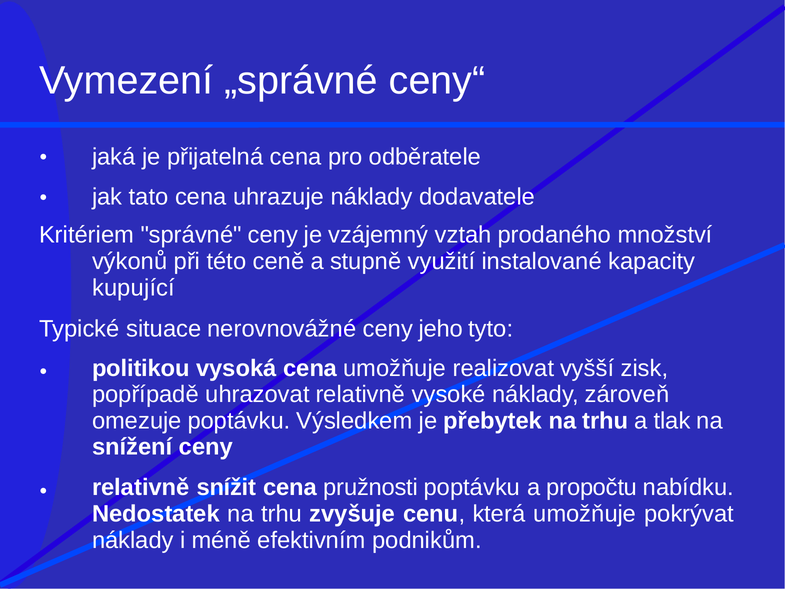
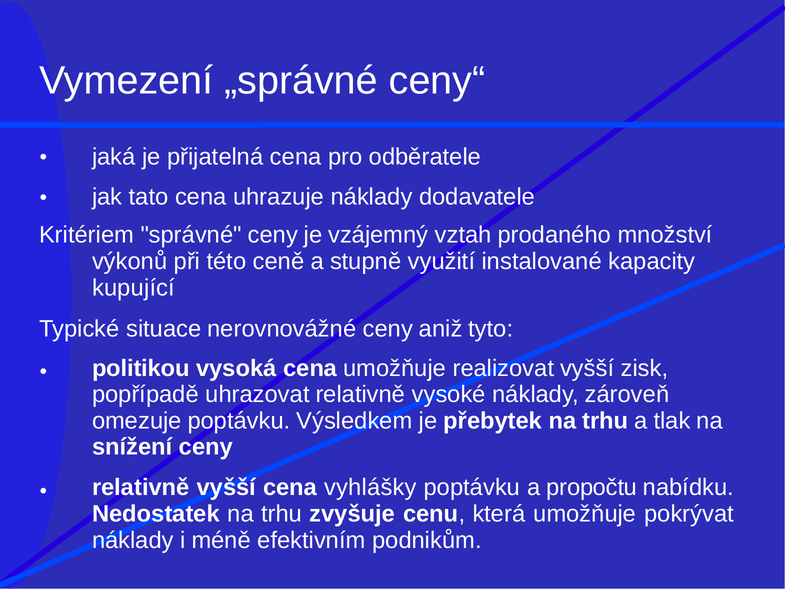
jeho: jeho -> aniž
relativně snížit: snížit -> vyšší
pružnosti: pružnosti -> vyhlášky
